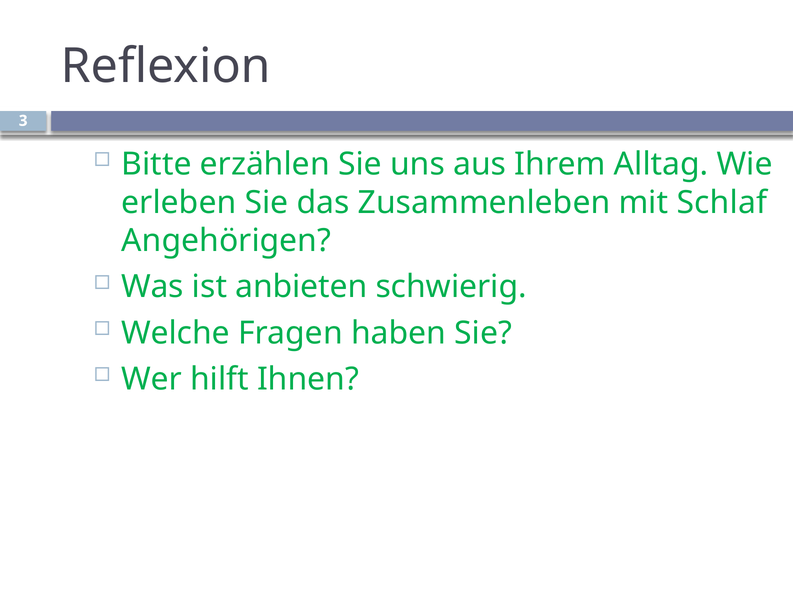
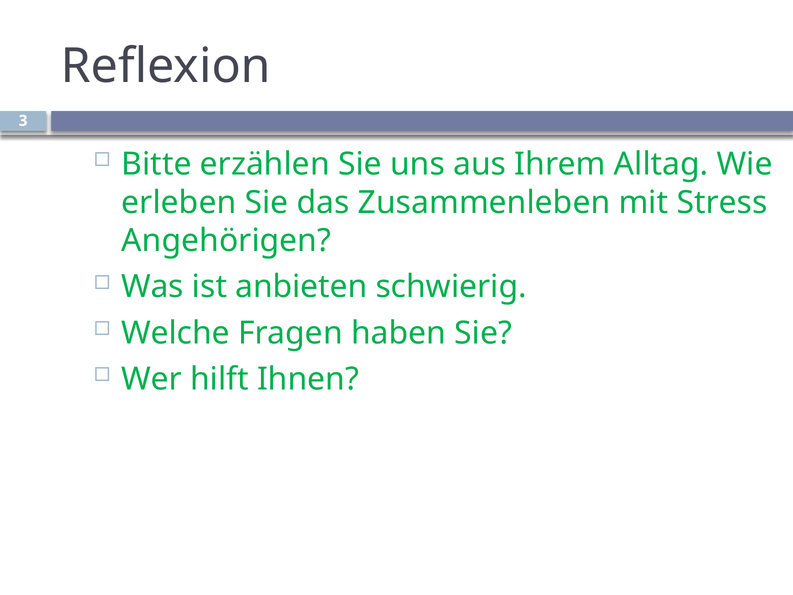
Schlaf: Schlaf -> Stress
